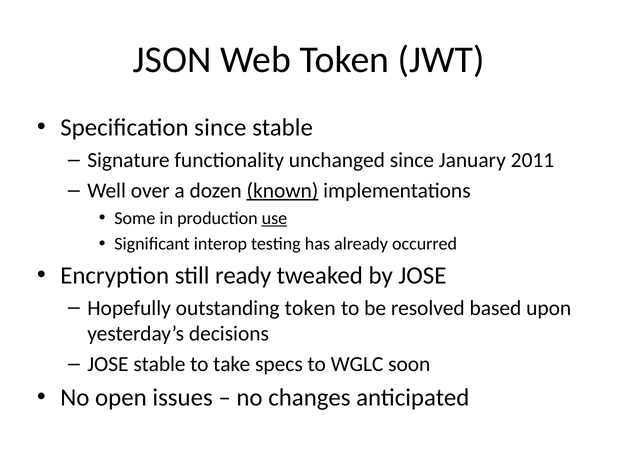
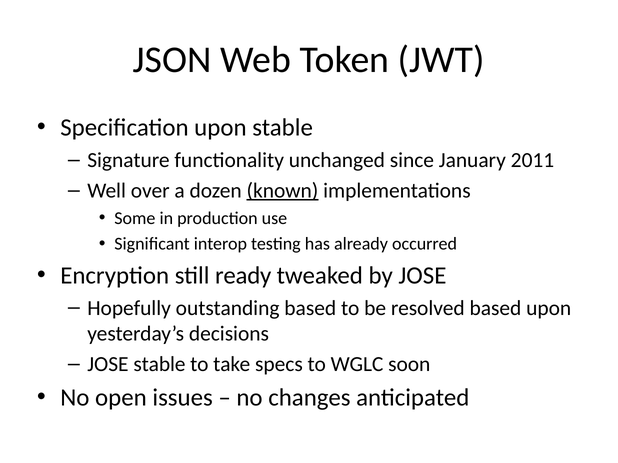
Specification since: since -> upon
use underline: present -> none
outstanding token: token -> based
